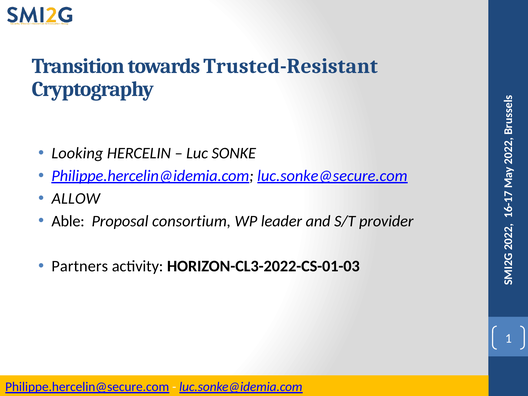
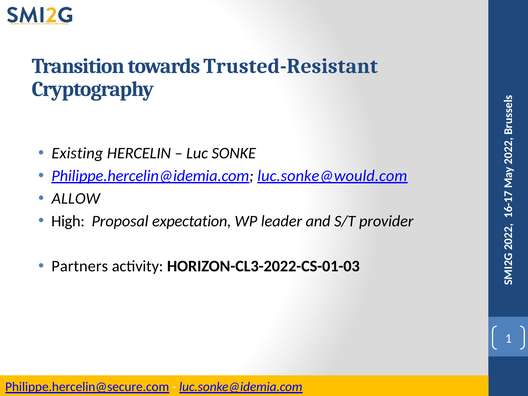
Looking: Looking -> Existing
luc.sonke@secure.com: luc.sonke@secure.com -> luc.sonke@would.com
Able: Able -> High
consortium: consortium -> expectation
